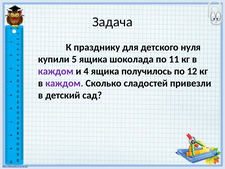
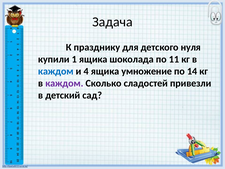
5: 5 -> 1
каждом at (56, 71) colour: purple -> blue
получилось: получилось -> умножение
12: 12 -> 14
